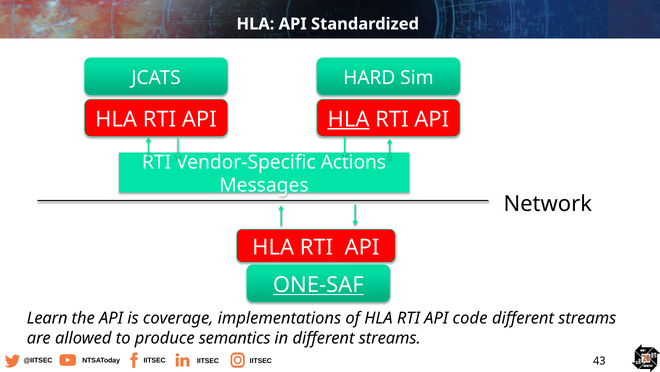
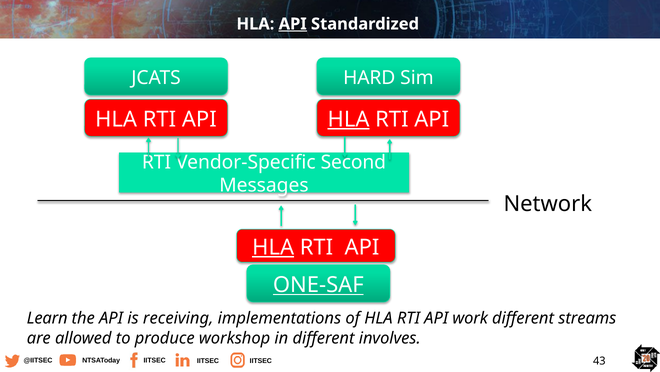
API at (293, 24) underline: none -> present
Actions: Actions -> Second
HLA at (273, 247) underline: none -> present
coverage: coverage -> receiving
code: code -> work
semantics: semantics -> workshop
in different streams: streams -> involves
